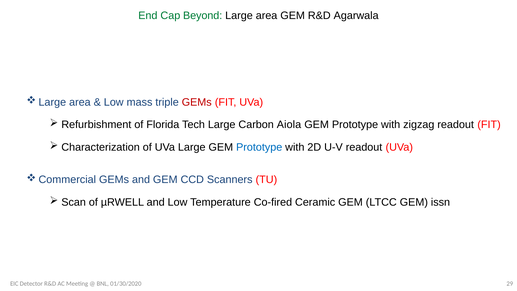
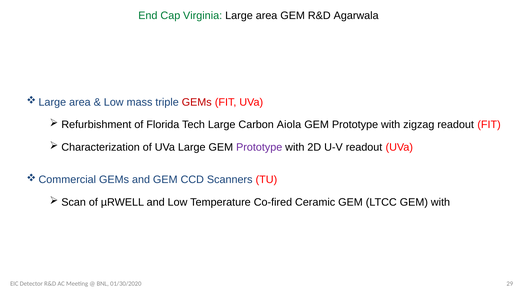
Beyond: Beyond -> Virginia
Prototype at (259, 147) colour: blue -> purple
GEM issn: issn -> with
